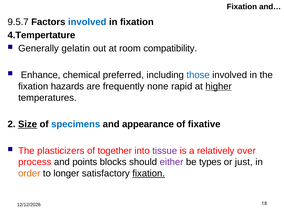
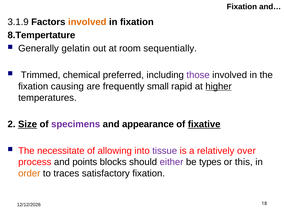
9.5.7: 9.5.7 -> 3.1.9
involved at (87, 22) colour: blue -> orange
4.Tempertature: 4.Tempertature -> 8.Tempertature
compatibility: compatibility -> sequentially
Enhance: Enhance -> Trimmed
those colour: blue -> purple
hazards: hazards -> causing
none: none -> small
specimens colour: blue -> purple
fixative underline: none -> present
plasticizers: plasticizers -> necessitate
together: together -> allowing
just: just -> this
longer: longer -> traces
fixation at (149, 173) underline: present -> none
